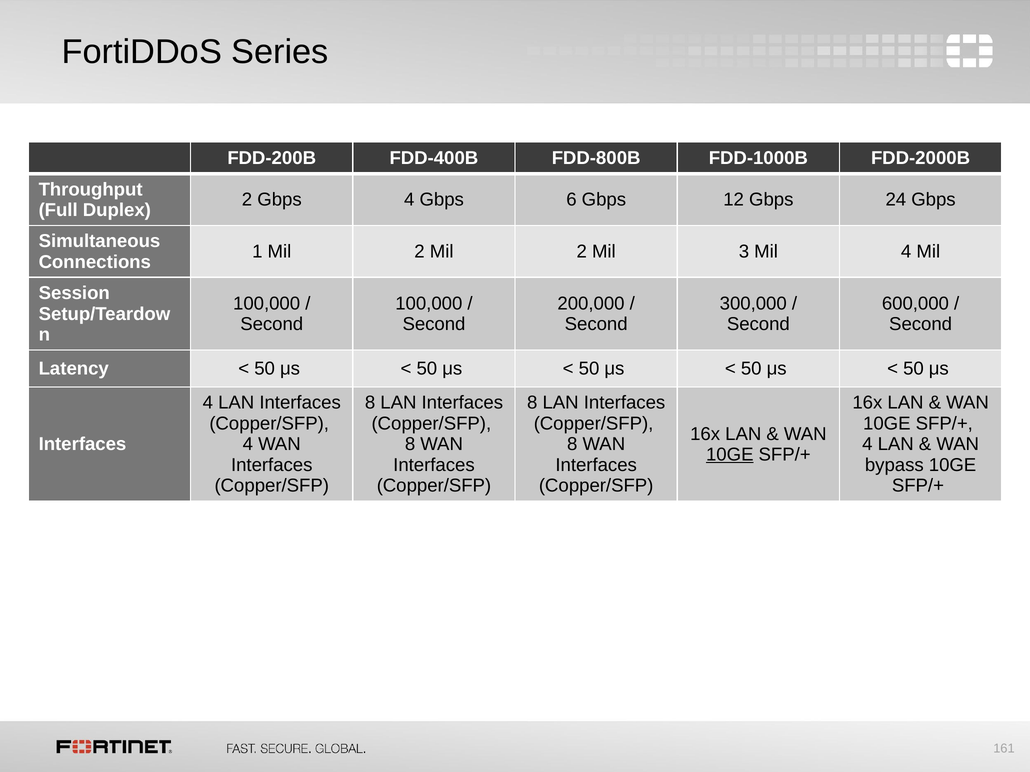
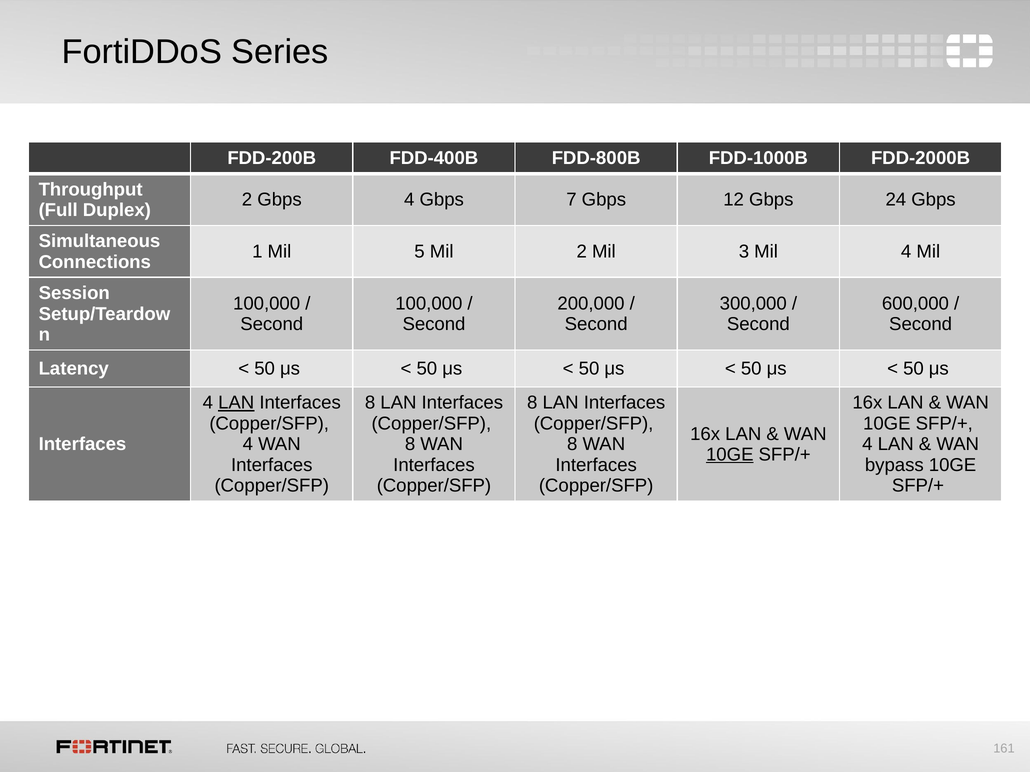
6: 6 -> 7
1 Mil 2: 2 -> 5
LAN at (236, 403) underline: none -> present
